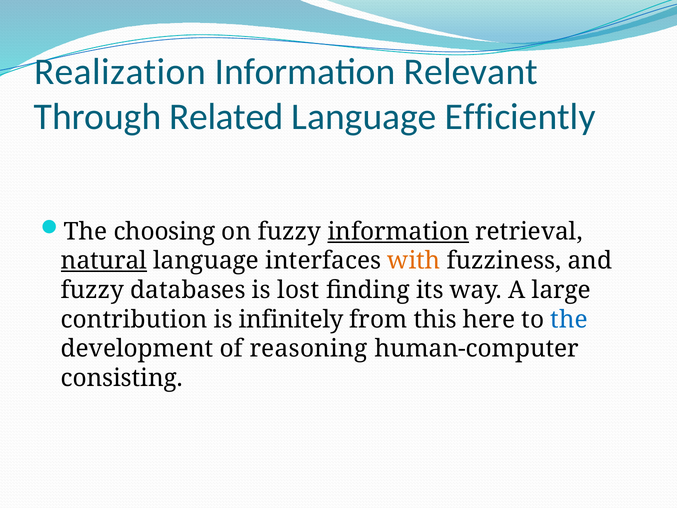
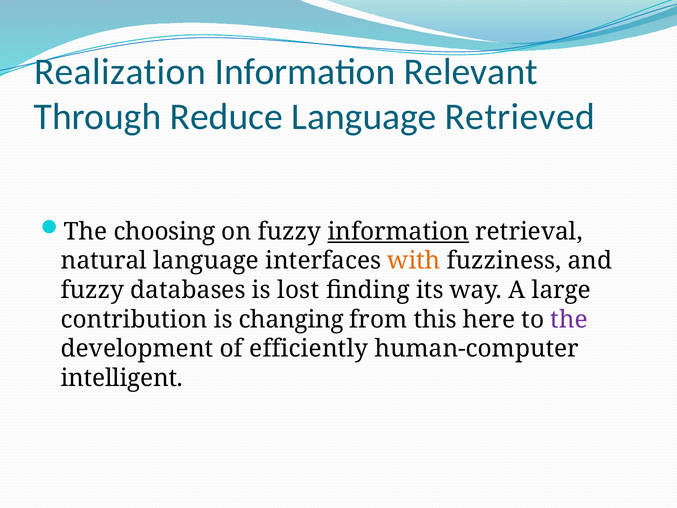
Related: Related -> Reduce
Efficiently: Efficiently -> Retrieved
natural underline: present -> none
infinitely: infinitely -> changing
the at (569, 319) colour: blue -> purple
reasoning: reasoning -> efficiently
consisting: consisting -> intelligent
